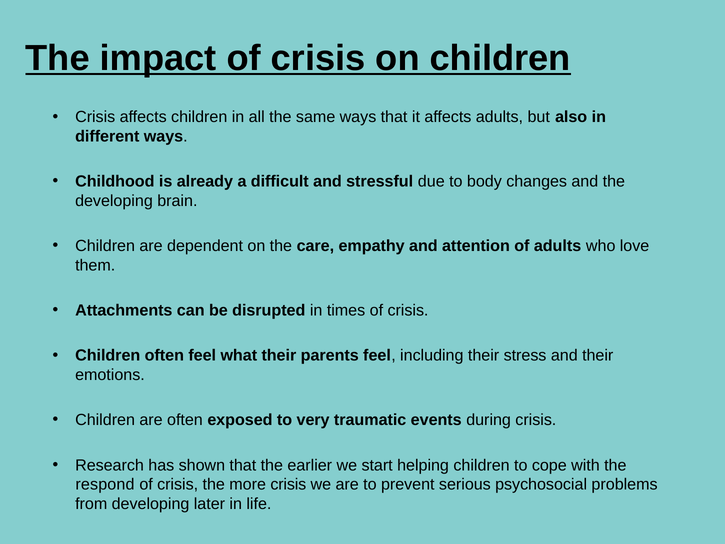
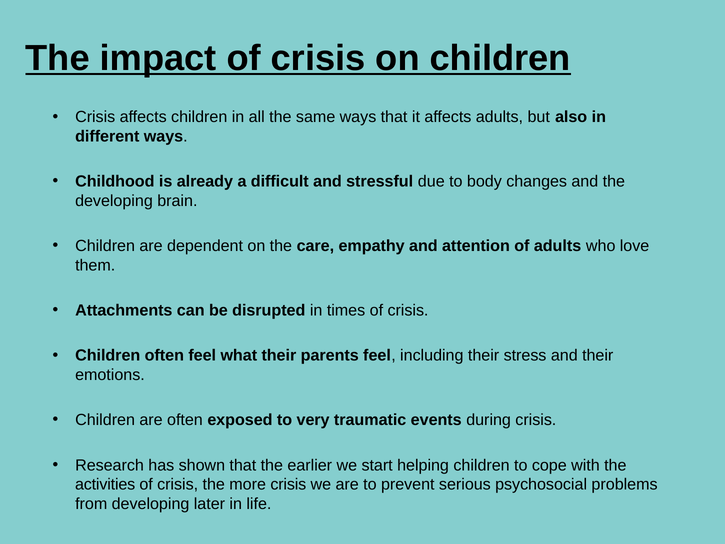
respond: respond -> activities
